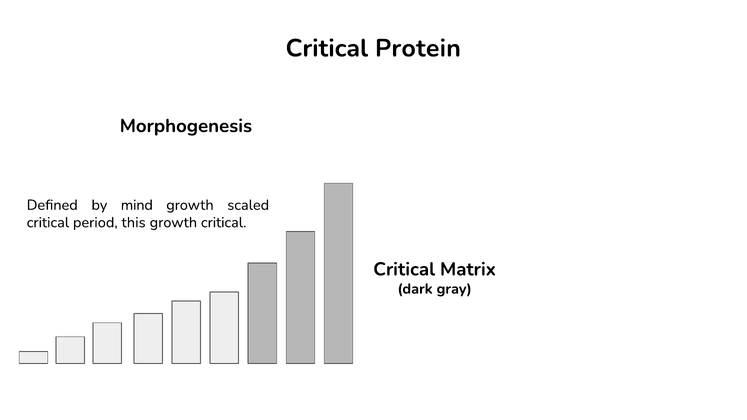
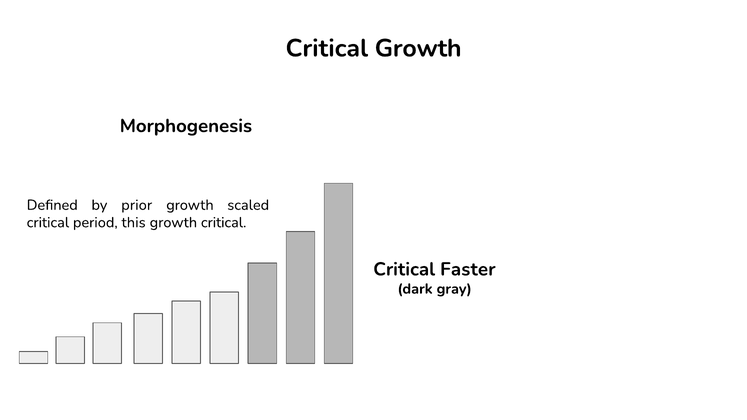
Critical Protein: Protein -> Growth
mind: mind -> prior
Matrix: Matrix -> Faster
